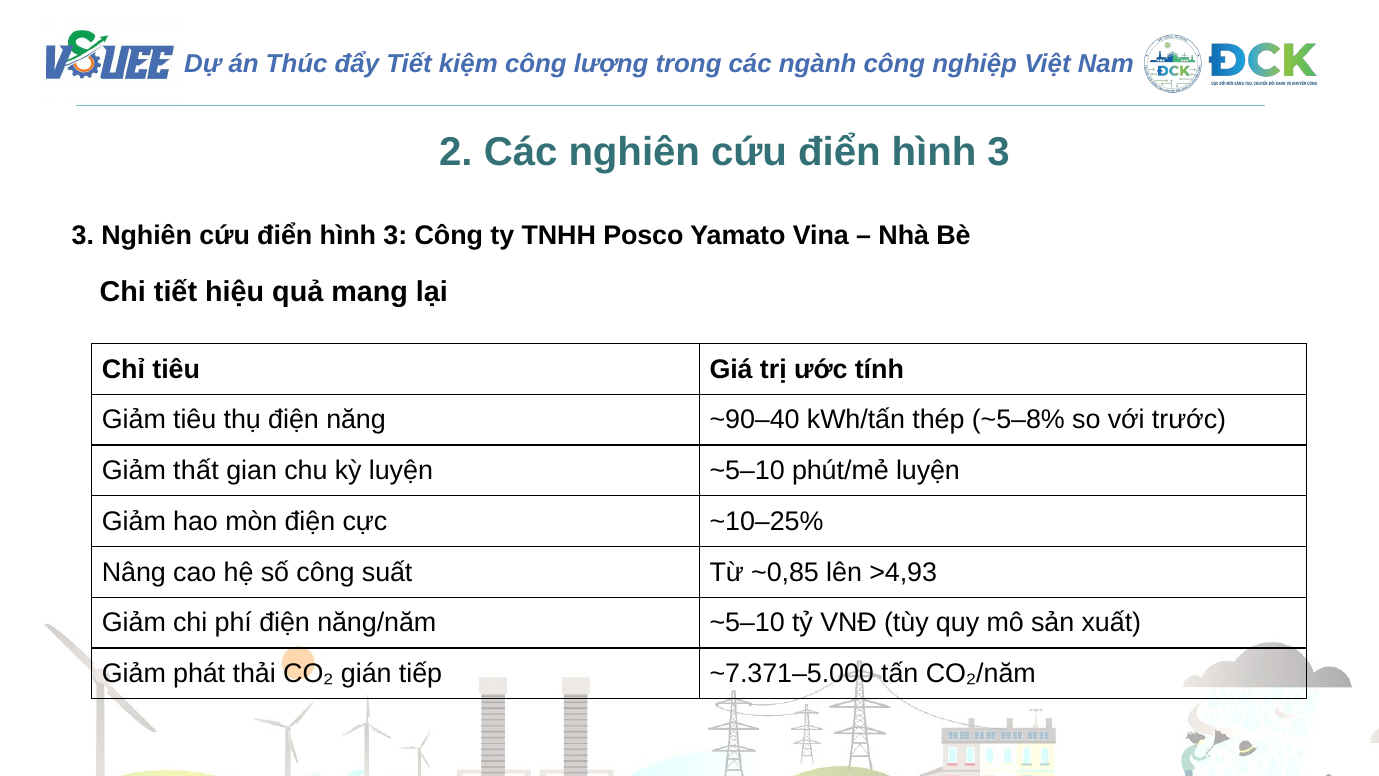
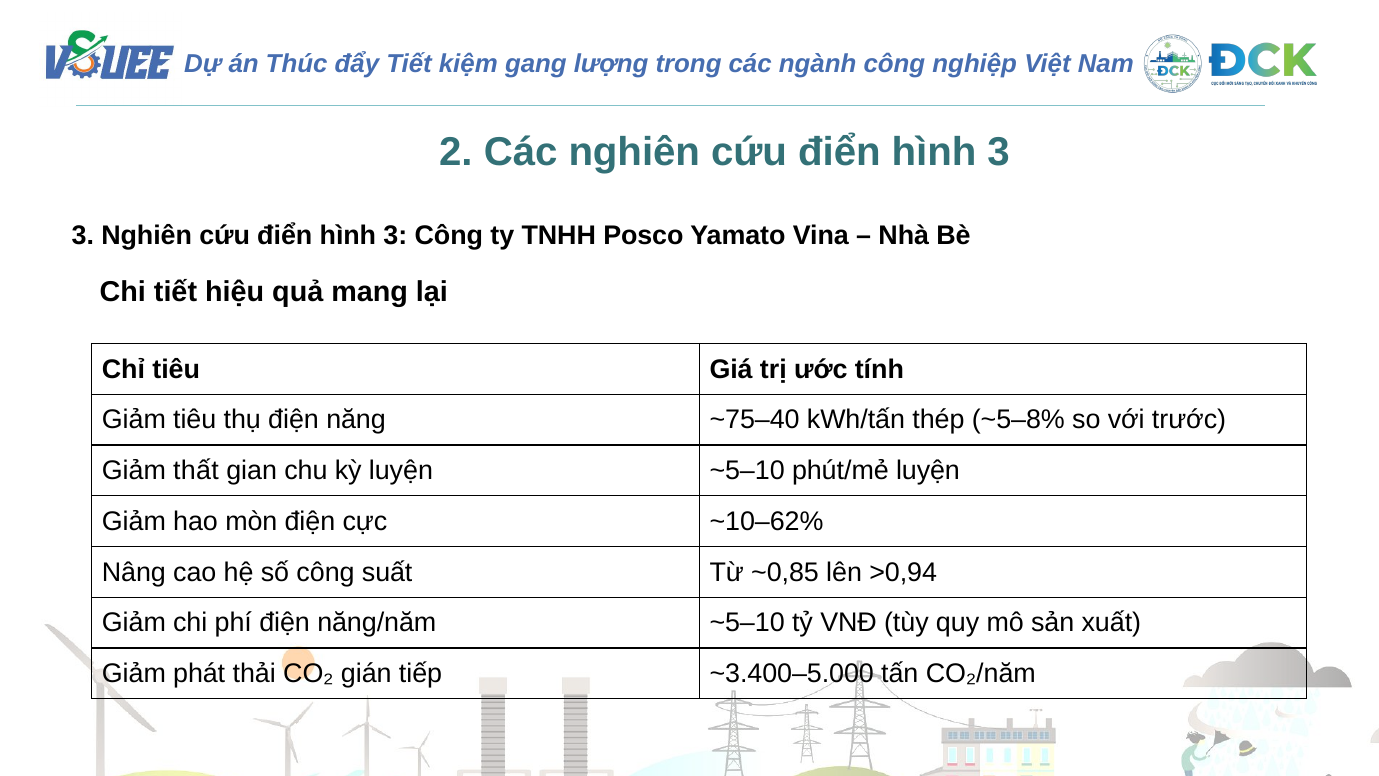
công at (536, 64): công -> gang
~90–40: ~90–40 -> ~75–40
~10–25%: ~10–25% -> ~10–62%
>4,93: >4,93 -> >0,94
~7.371–5.000: ~7.371–5.000 -> ~3.400–5.000
